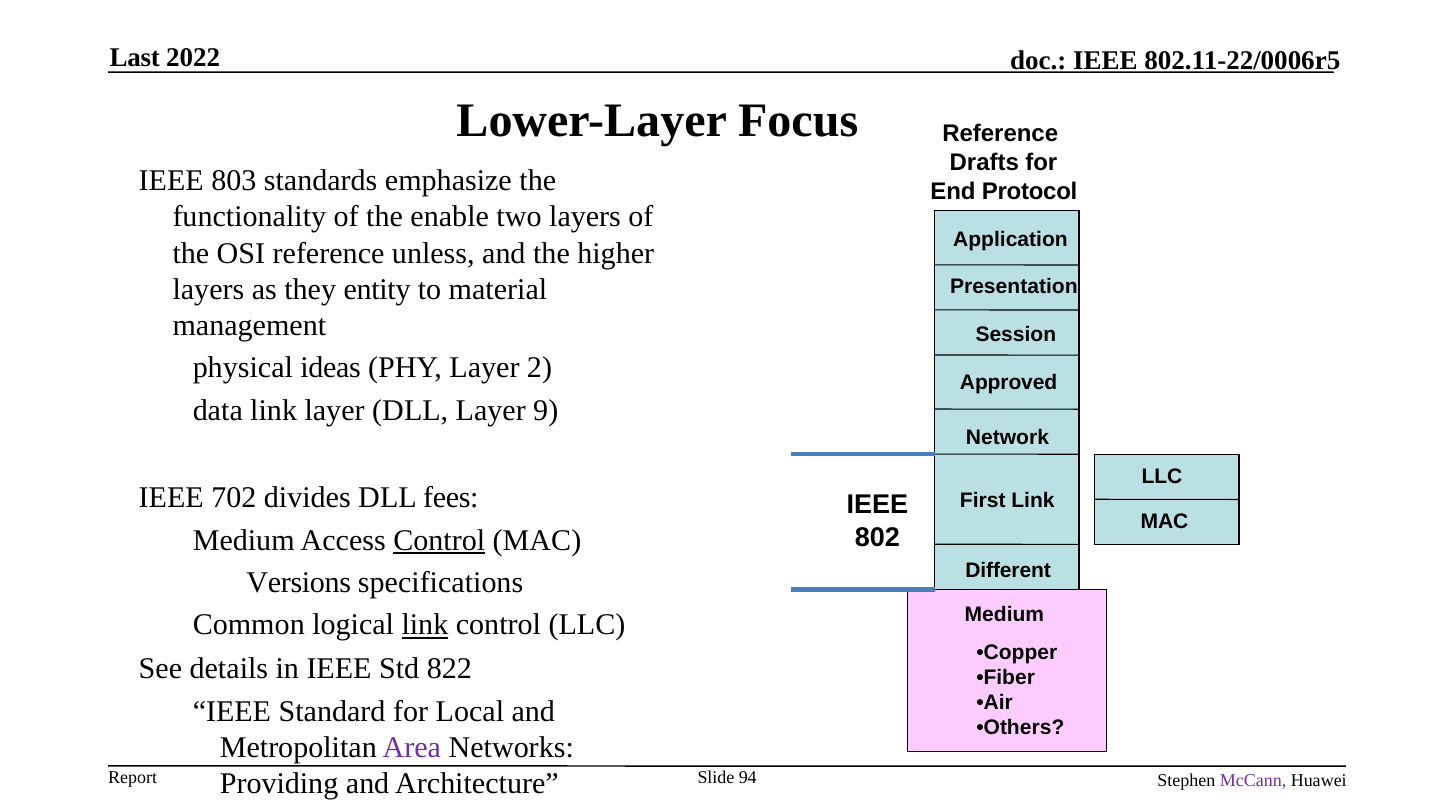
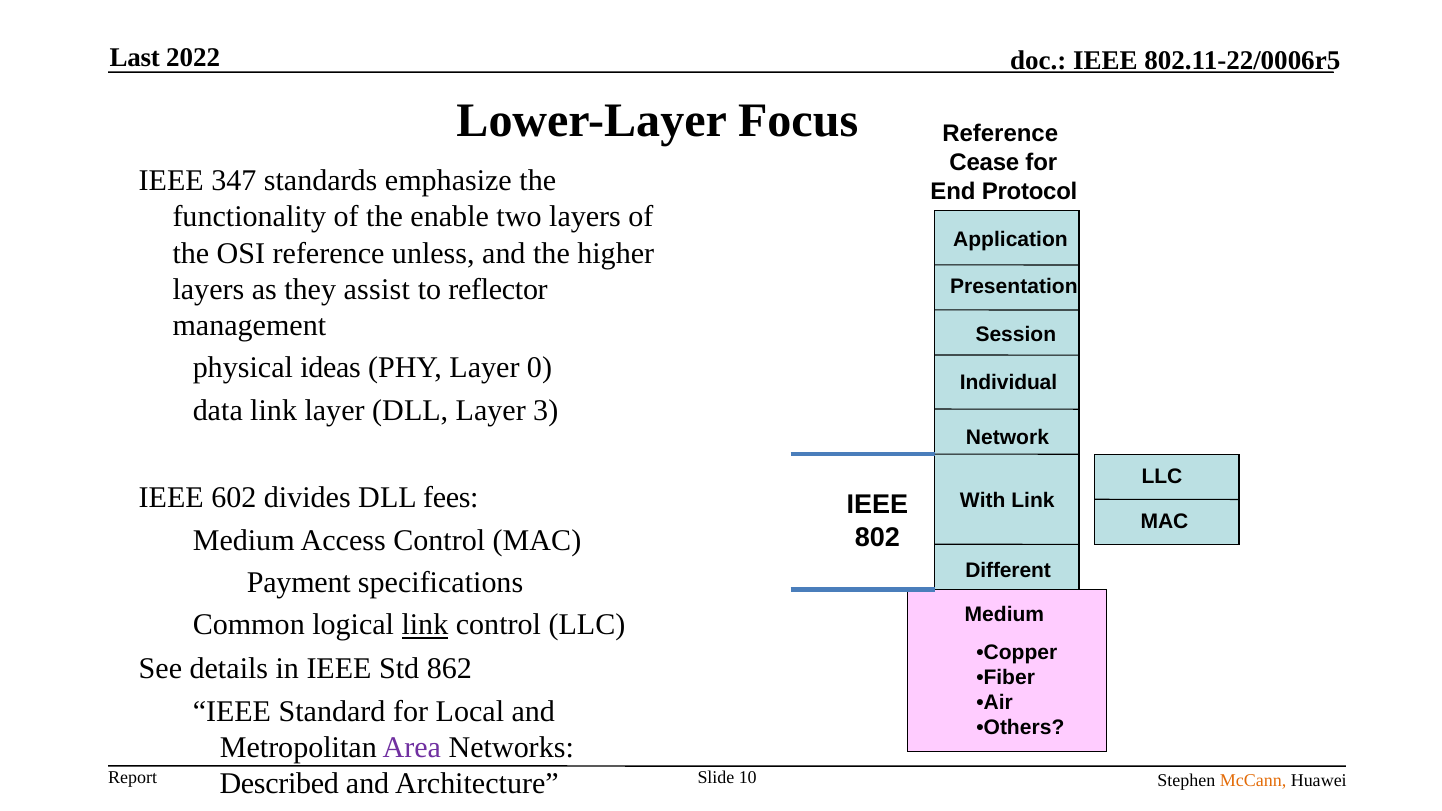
Drafts: Drafts -> Cease
803: 803 -> 347
entity: entity -> assist
material: material -> reflector
2: 2 -> 0
Approved: Approved -> Individual
9: 9 -> 3
702: 702 -> 602
First: First -> With
Control at (439, 540) underline: present -> none
Versions: Versions -> Payment
822: 822 -> 862
94: 94 -> 10
Providing: Providing -> Described
McCann colour: purple -> orange
